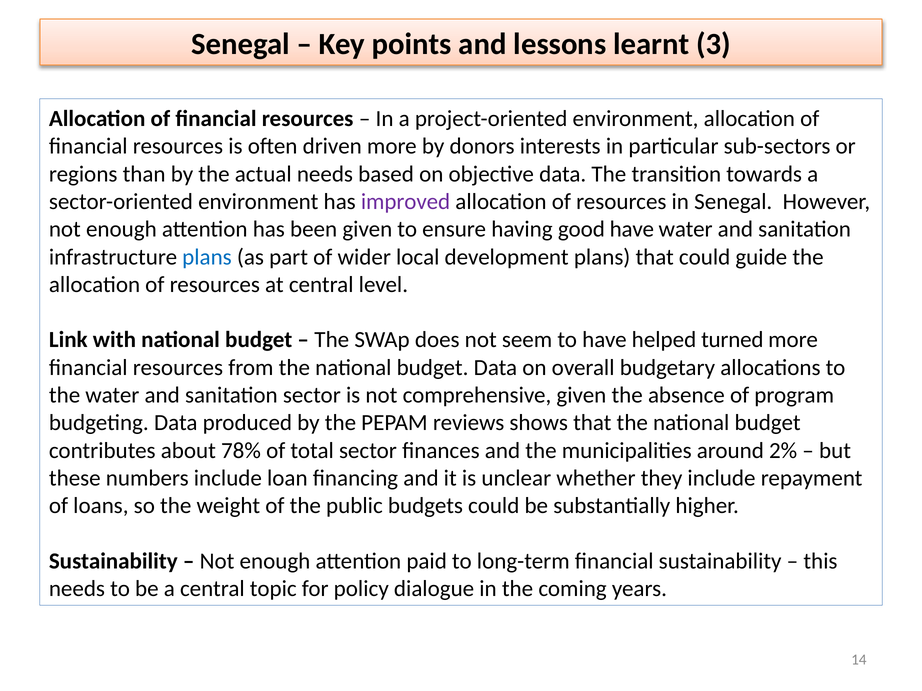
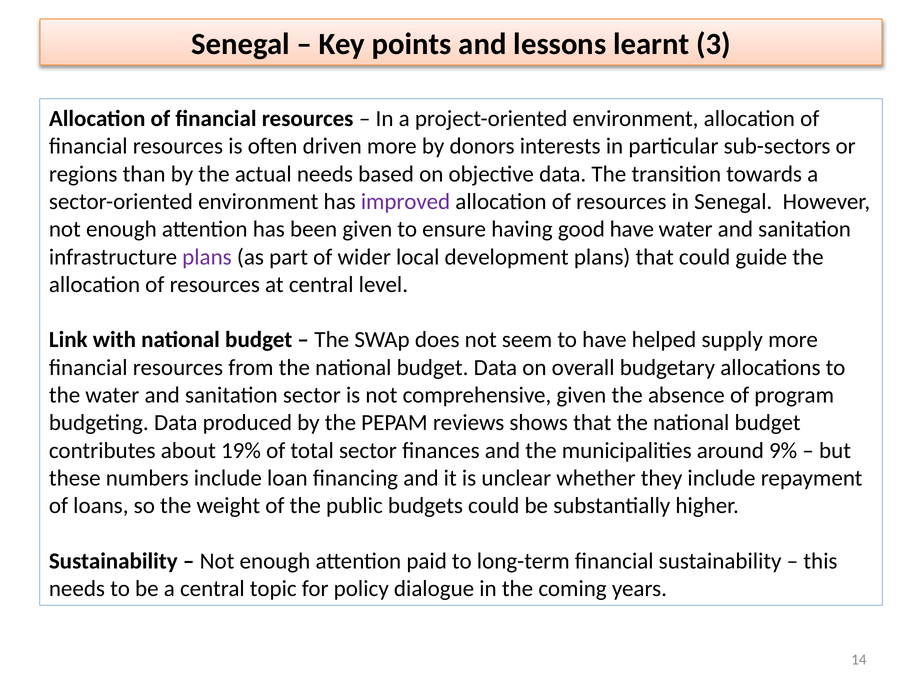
plans at (207, 257) colour: blue -> purple
turned: turned -> supply
78%: 78% -> 19%
2%: 2% -> 9%
